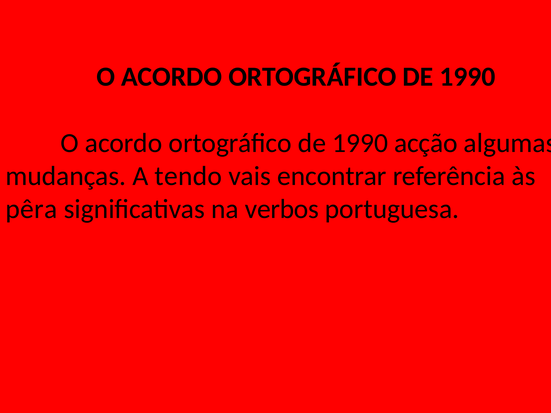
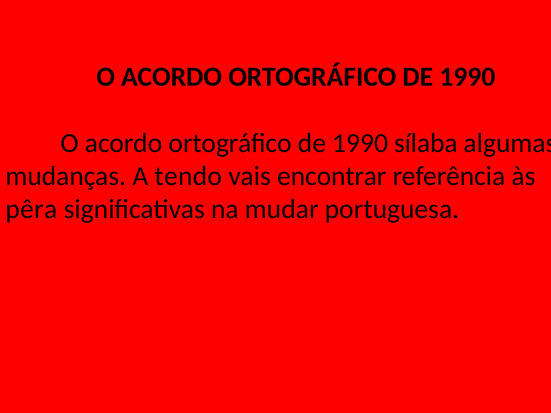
acção: acção -> sílaba
verbos: verbos -> mudar
